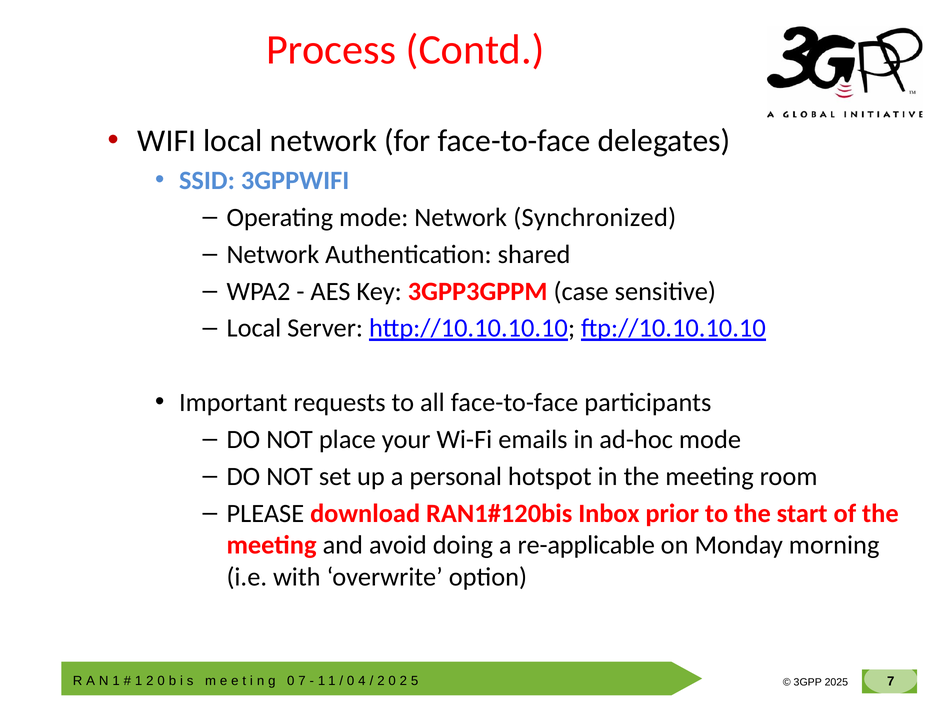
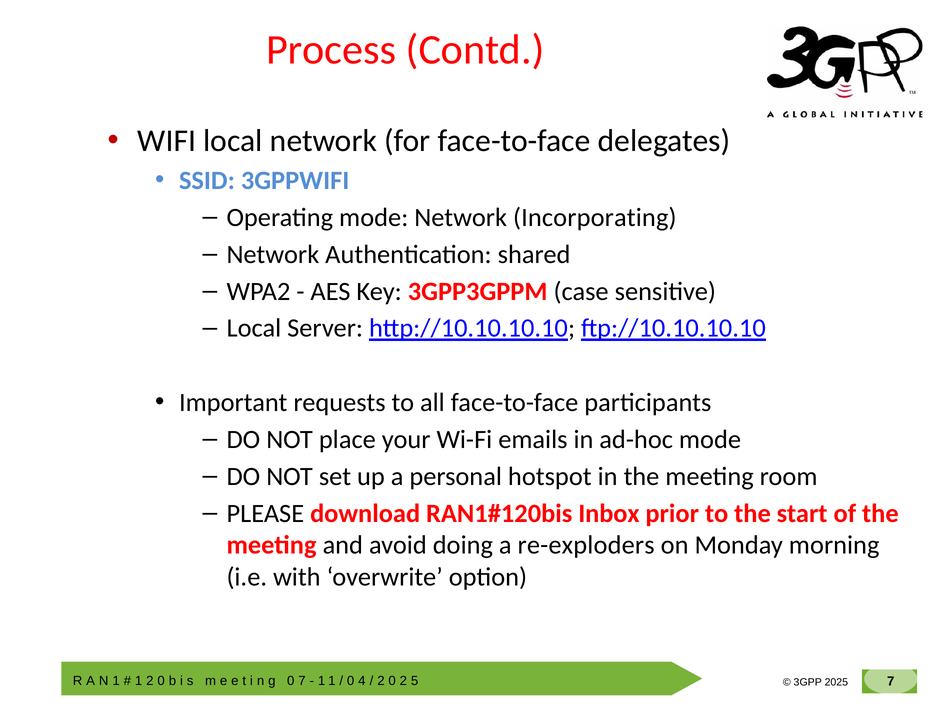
Synchronized: Synchronized -> Incorporating
re-applicable: re-applicable -> re-exploders
